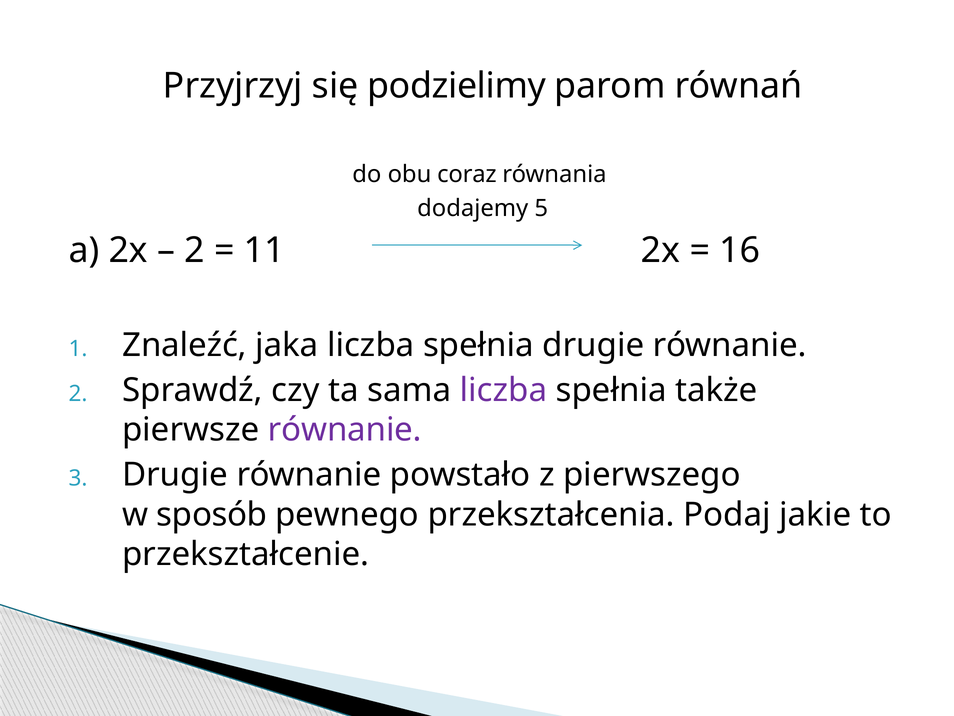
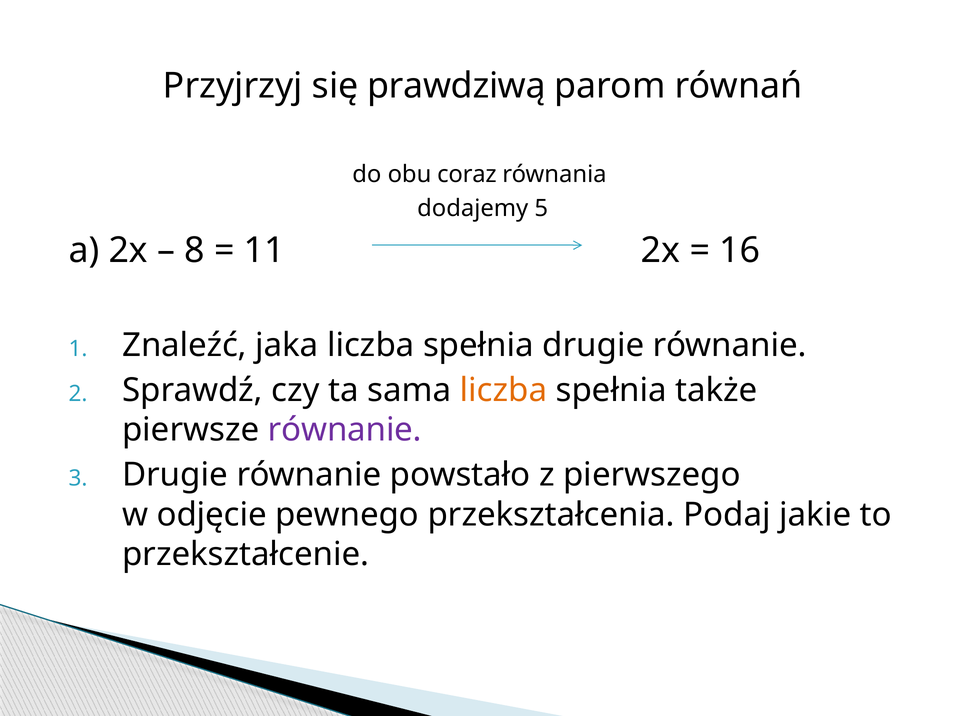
podzielimy: podzielimy -> prawdziwą
2 at (195, 250): 2 -> 8
liczba at (504, 390) colour: purple -> orange
sposób: sposób -> odjęcie
